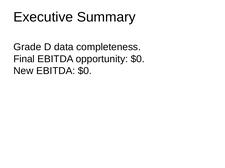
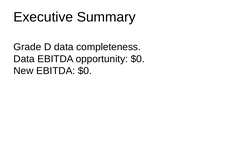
Final at (24, 59): Final -> Data
